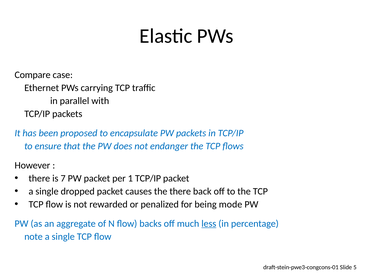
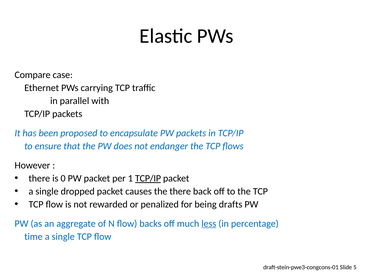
7: 7 -> 0
TCP/IP at (148, 178) underline: none -> present
mode: mode -> drafts
note: note -> time
